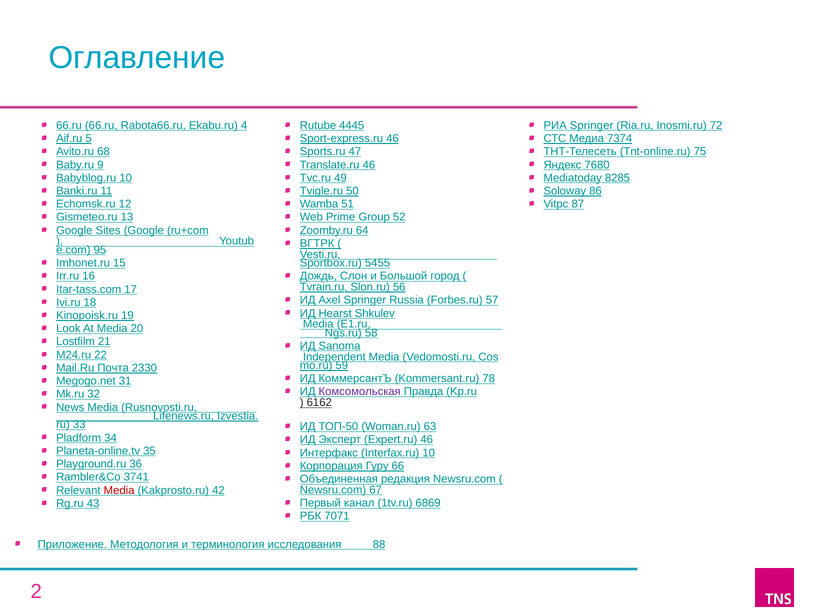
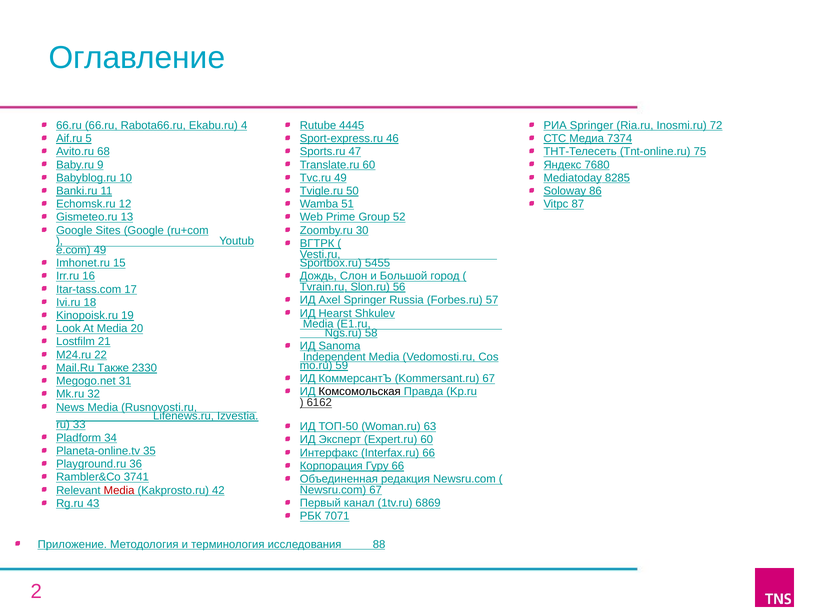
Translate.ru 46: 46 -> 60
Zoomby.ru 64: 64 -> 30
95 at (100, 250): 95 -> 49
Почта: Почта -> Также
Kommersant.ru 78: 78 -> 67
Комсомольская colour: purple -> black
Expert.ru 46: 46 -> 60
Interfax.ru 10: 10 -> 66
